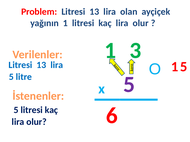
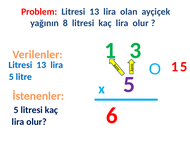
yağının 1: 1 -> 8
